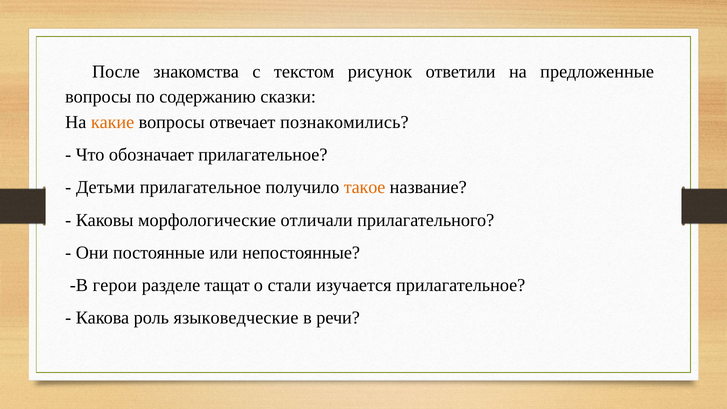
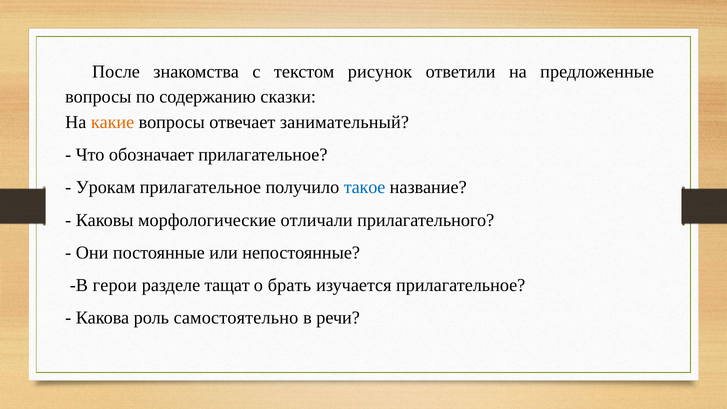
познакомились: познакомились -> занимательный
Детьми: Детьми -> Урокам
такое colour: orange -> blue
стали: стали -> брать
языковедческие: языковедческие -> самостоятельно
